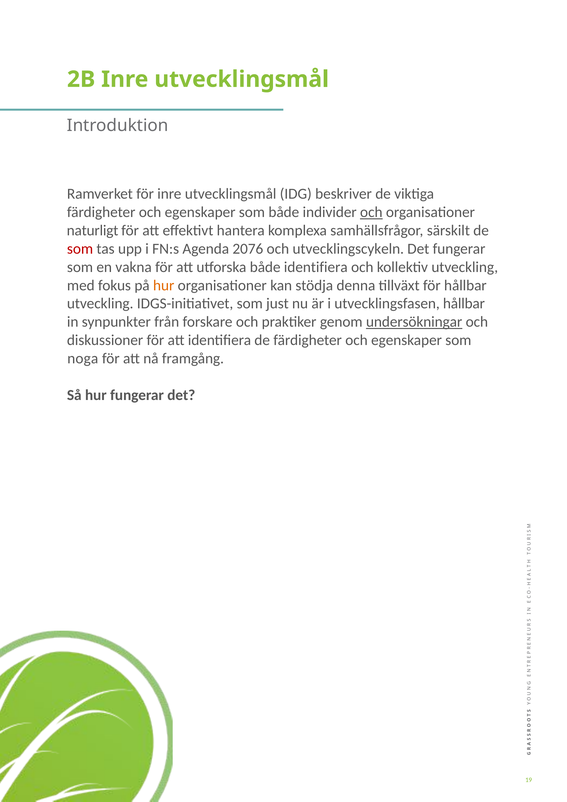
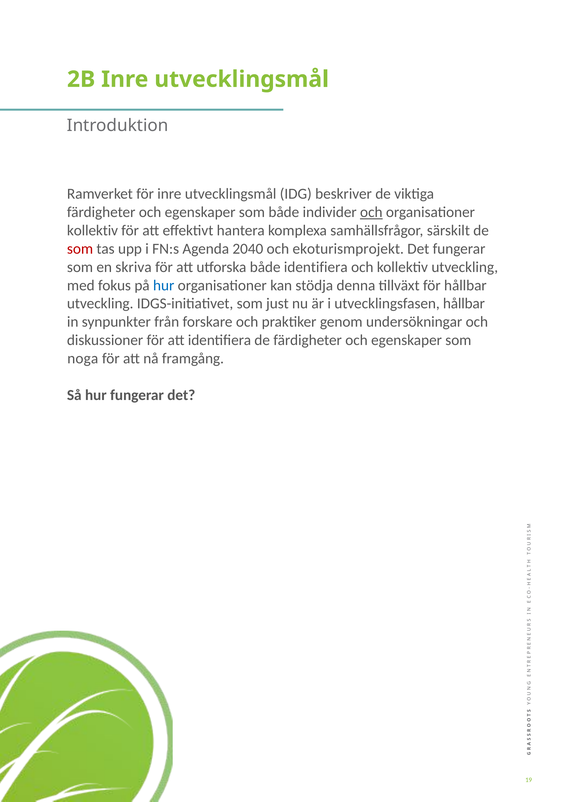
naturligt at (93, 230): naturligt -> kollektiv
2076: 2076 -> 2040
utvecklingscykeln: utvecklingscykeln -> ekoturismprojekt
vakna: vakna -> skriva
hur at (164, 285) colour: orange -> blue
undersökningar underline: present -> none
